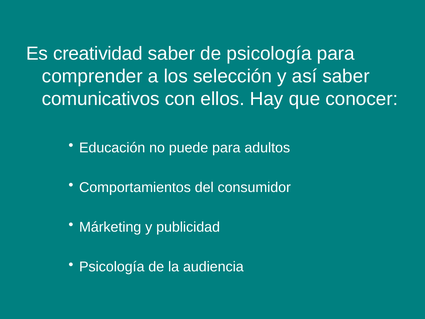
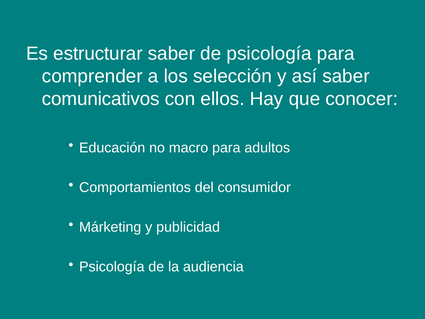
creatividad: creatividad -> estructurar
puede: puede -> macro
